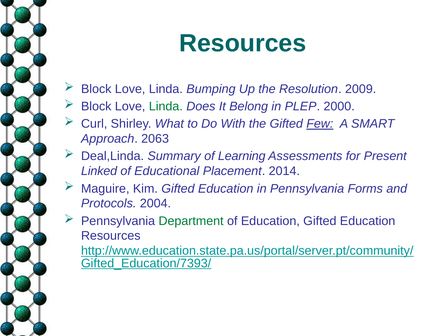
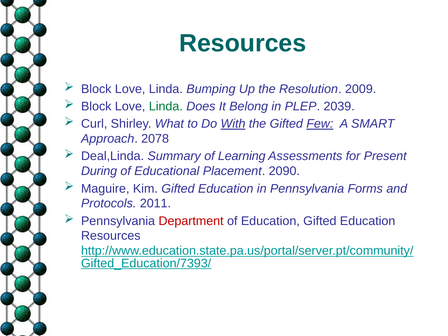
2000: 2000 -> 2039
With underline: none -> present
2063: 2063 -> 2078
Linked: Linked -> During
2014: 2014 -> 2090
2004: 2004 -> 2011
Department colour: green -> red
